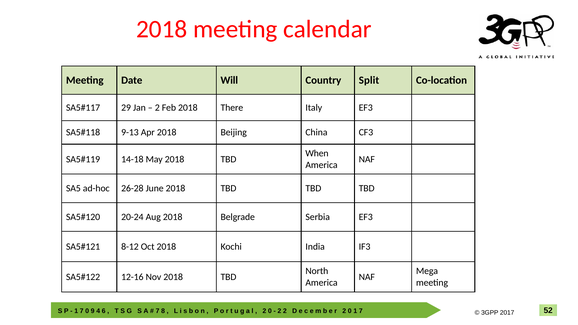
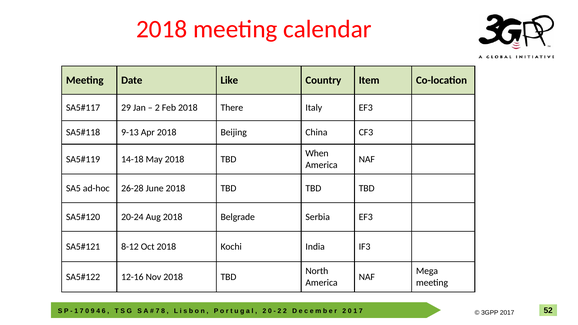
Will: Will -> Like
Split: Split -> Item
